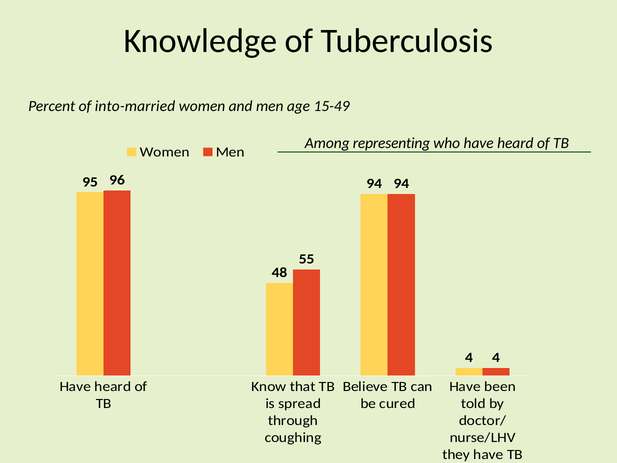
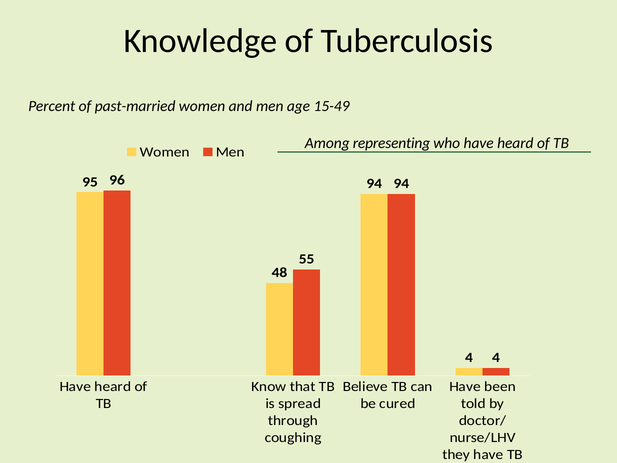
into-married: into-married -> past-married
